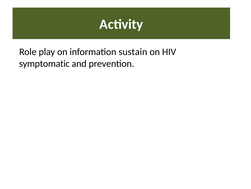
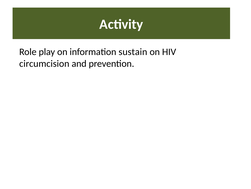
symptomatic: symptomatic -> circumcision
